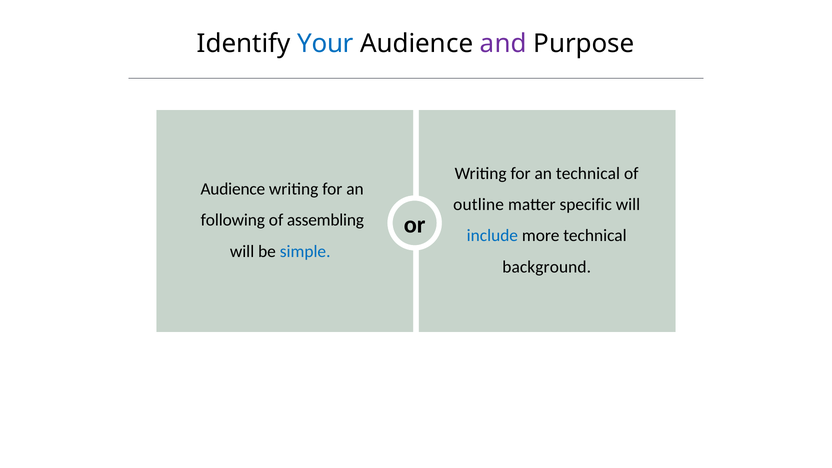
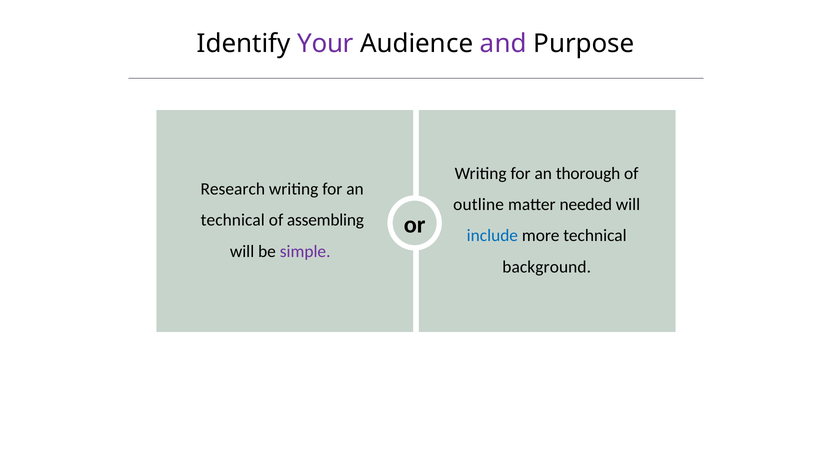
Your colour: blue -> purple
an technical: technical -> thorough
Audience at (233, 189): Audience -> Research
specific: specific -> needed
following at (233, 220): following -> technical
simple colour: blue -> purple
